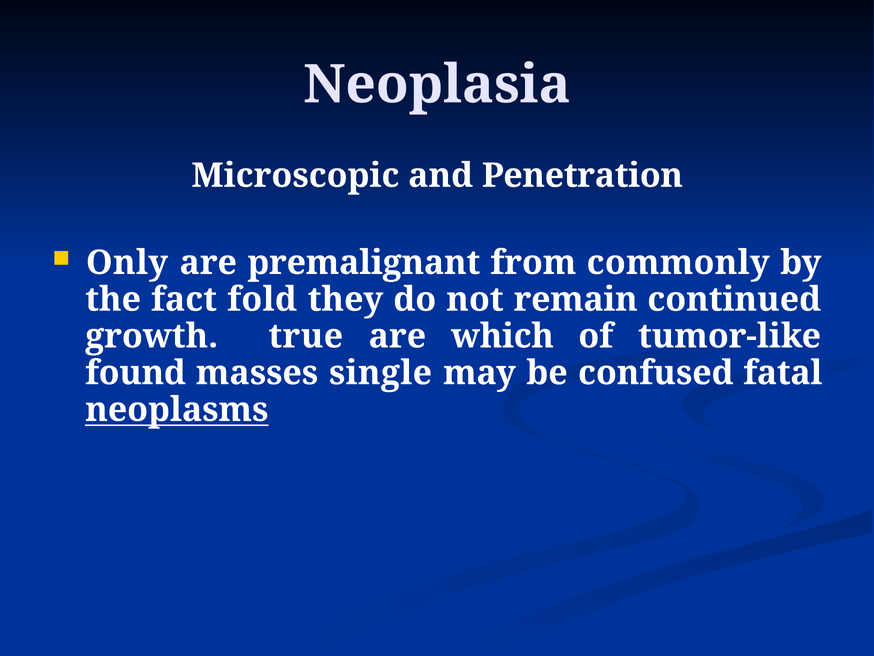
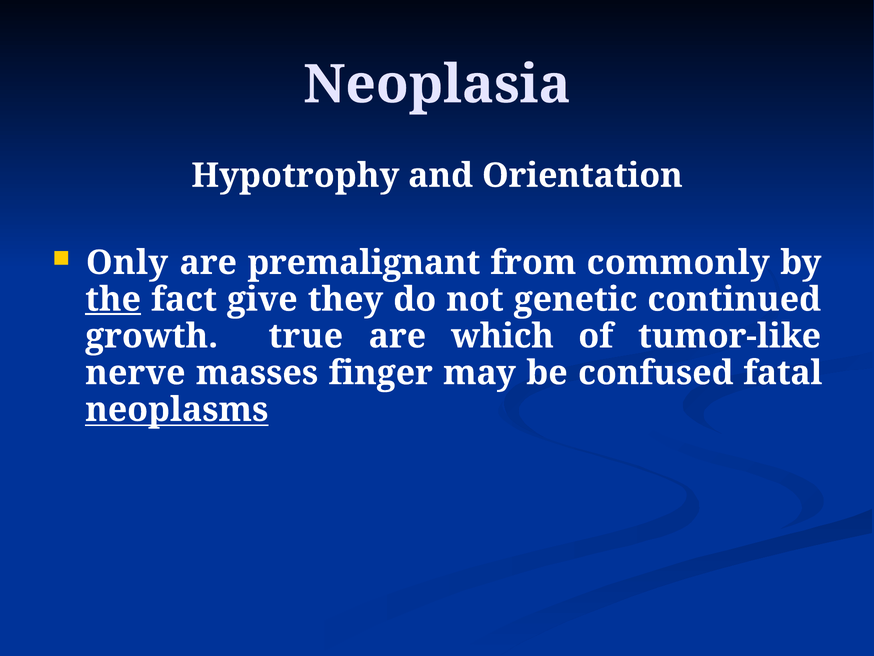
Microscopic: Microscopic -> Hypotrophy
Penetration: Penetration -> Orientation
the underline: none -> present
fold: fold -> give
remain: remain -> genetic
found: found -> nerve
single: single -> finger
